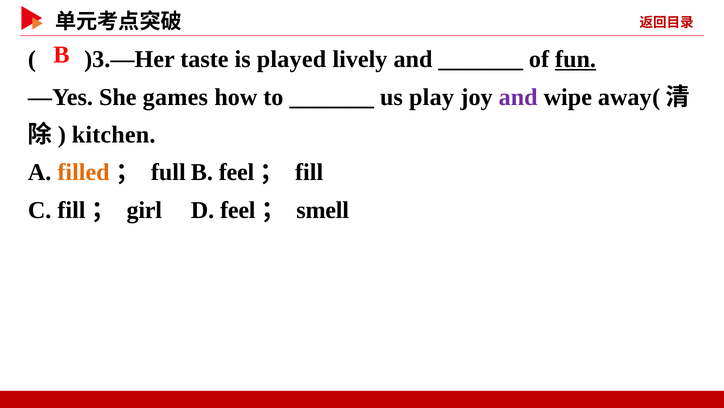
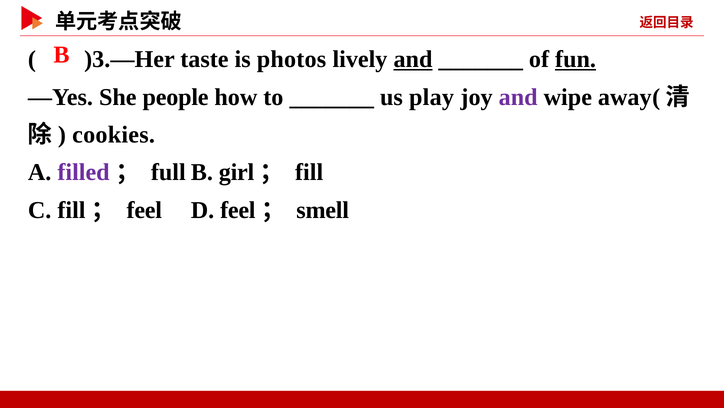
played: played -> photos
and at (413, 59) underline: none -> present
games: games -> people
kitchen: kitchen -> cookies
filled colour: orange -> purple
feel at (237, 172): feel -> girl
girl at (144, 210): girl -> feel
